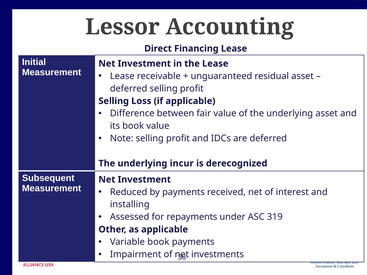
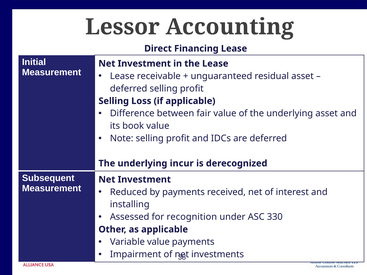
repayments: repayments -> recognition
319: 319 -> 330
Variable book: book -> value
